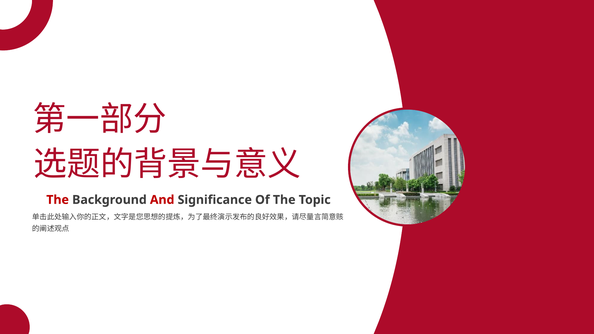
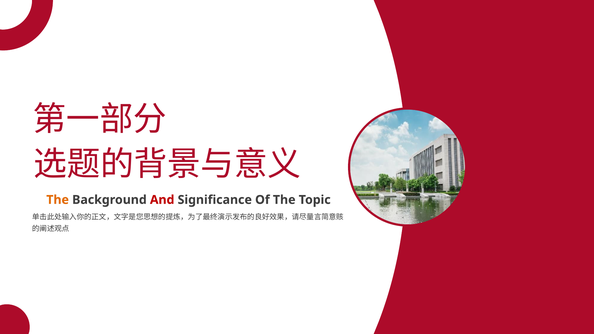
The at (58, 200) colour: red -> orange
